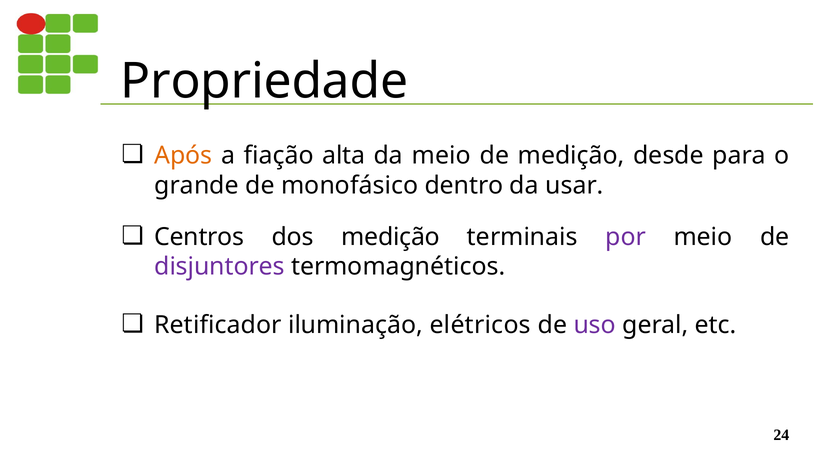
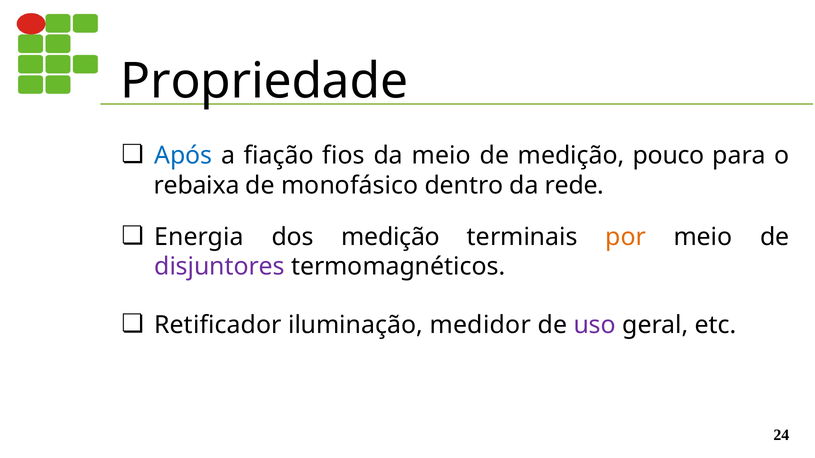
Após colour: orange -> blue
alta: alta -> fios
desde: desde -> pouco
grande: grande -> rebaixa
usar: usar -> rede
Centros: Centros -> Energia
por colour: purple -> orange
elétricos: elétricos -> medidor
